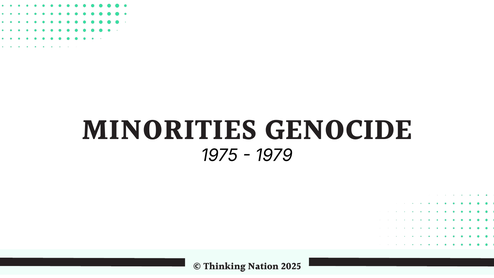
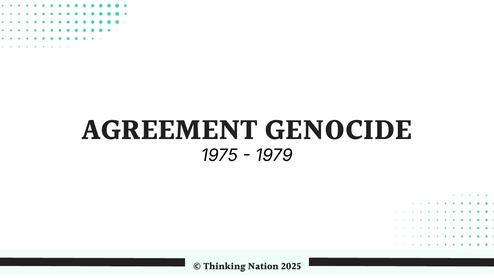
MINORITIES: MINORITIES -> AGREEMENT
